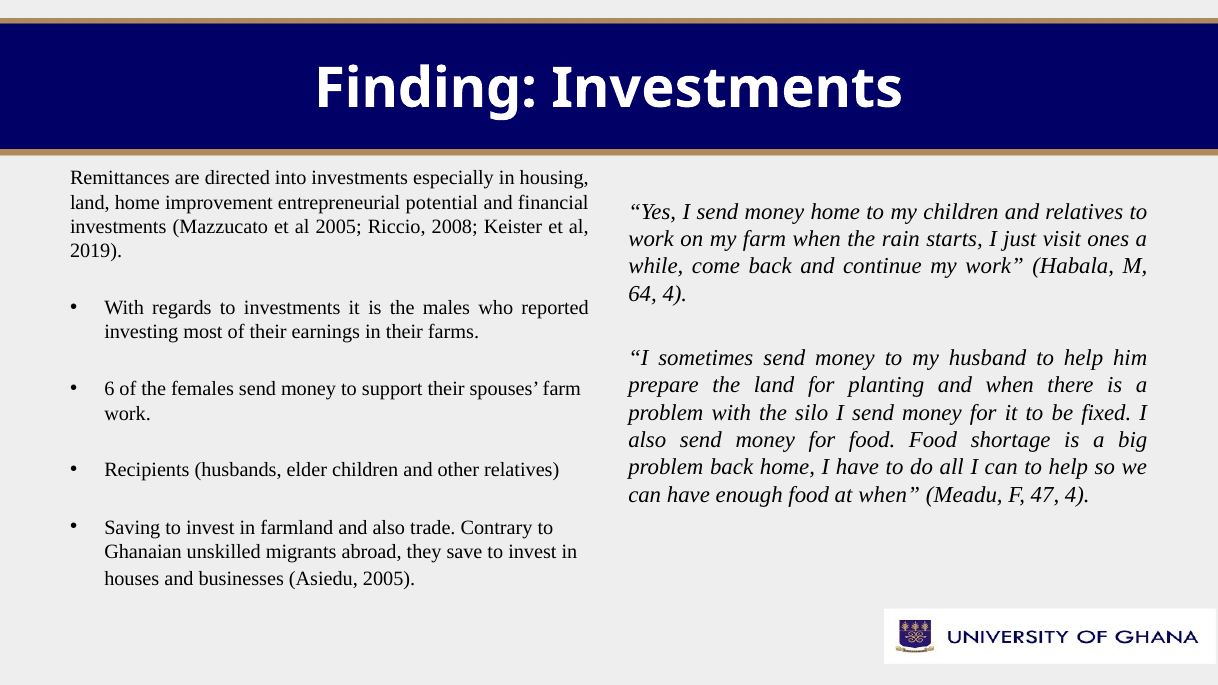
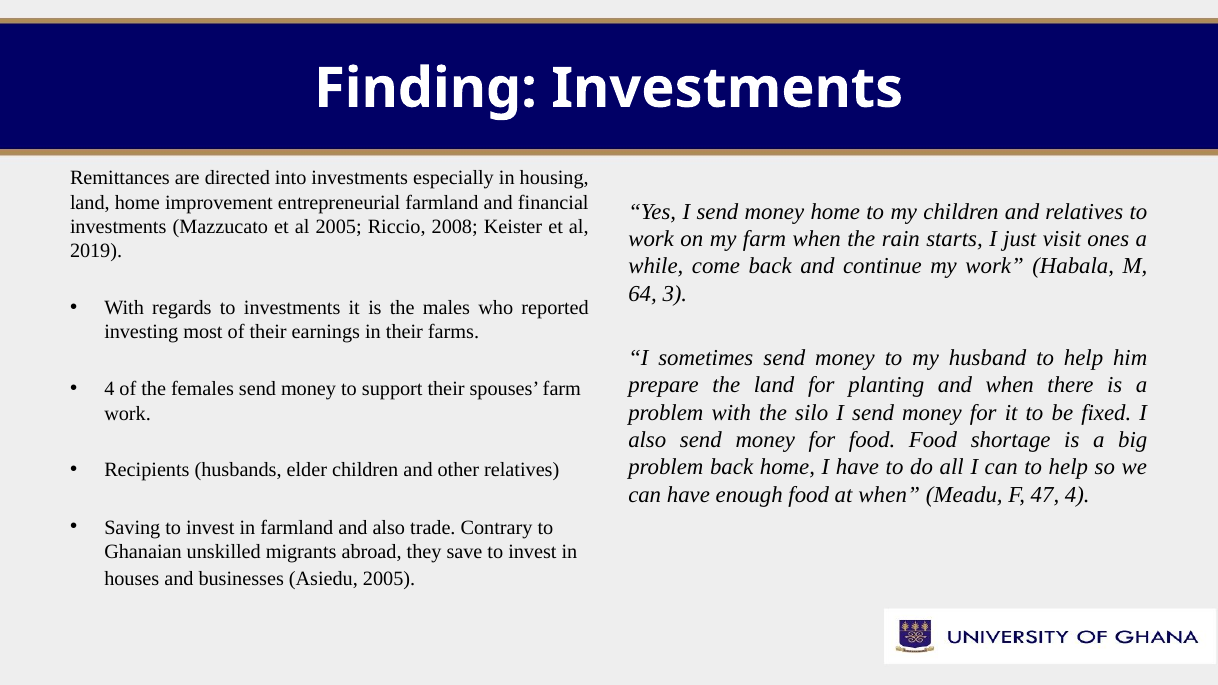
entrepreneurial potential: potential -> farmland
64 4: 4 -> 3
6 at (109, 389): 6 -> 4
